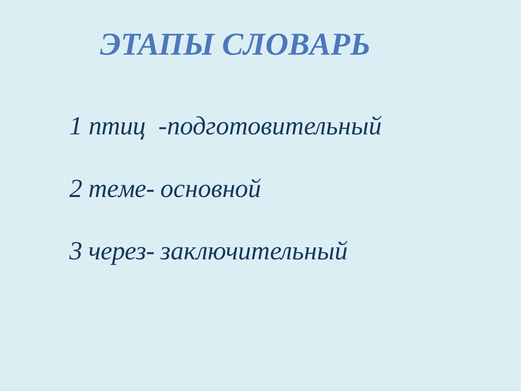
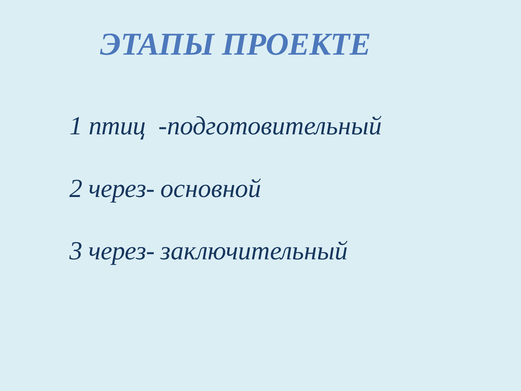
СЛОВАРЬ: СЛОВАРЬ -> ПРОЕКТЕ
2 теме-: теме- -> через-
